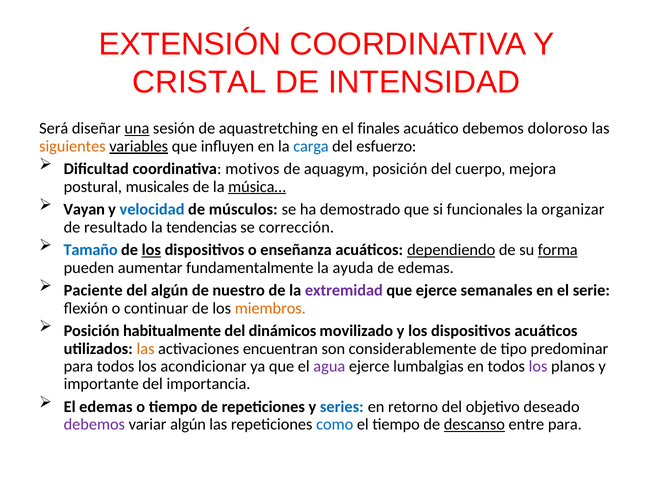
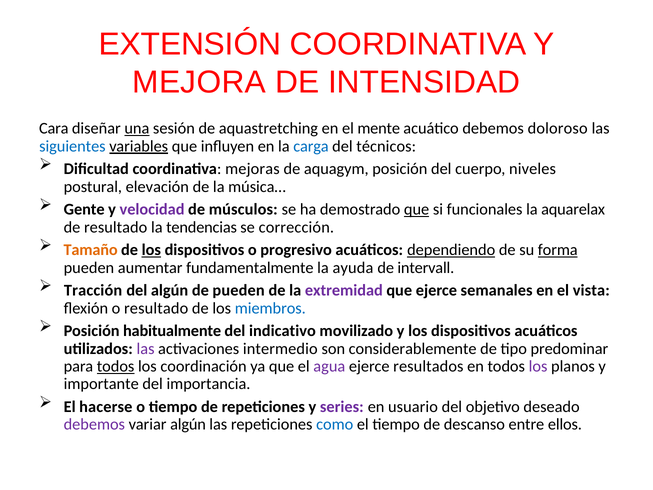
CRISTAL: CRISTAL -> MEJORA
Será: Será -> Cara
finales: finales -> mente
siguientes colour: orange -> blue
esfuerzo: esfuerzo -> técnicos
motivos: motivos -> mejoras
mejora: mejora -> niveles
musicales: musicales -> elevación
música… underline: present -> none
Vayan: Vayan -> Gente
velocidad colour: blue -> purple
que at (417, 209) underline: none -> present
organizar: organizar -> aquarelax
Tamaño colour: blue -> orange
enseñanza: enseñanza -> progresivo
de edemas: edemas -> intervall
Paciente: Paciente -> Tracción
de nuestro: nuestro -> pueden
serie: serie -> vista
o continuar: continuar -> resultado
miembros colour: orange -> blue
dinámicos: dinámicos -> indicativo
las at (146, 349) colour: orange -> purple
encuentran: encuentran -> intermedio
todos at (116, 366) underline: none -> present
acondicionar: acondicionar -> coordinación
lumbalgias: lumbalgias -> resultados
El edemas: edemas -> hacerse
series colour: blue -> purple
retorno: retorno -> usuario
descanso underline: present -> none
entre para: para -> ellos
